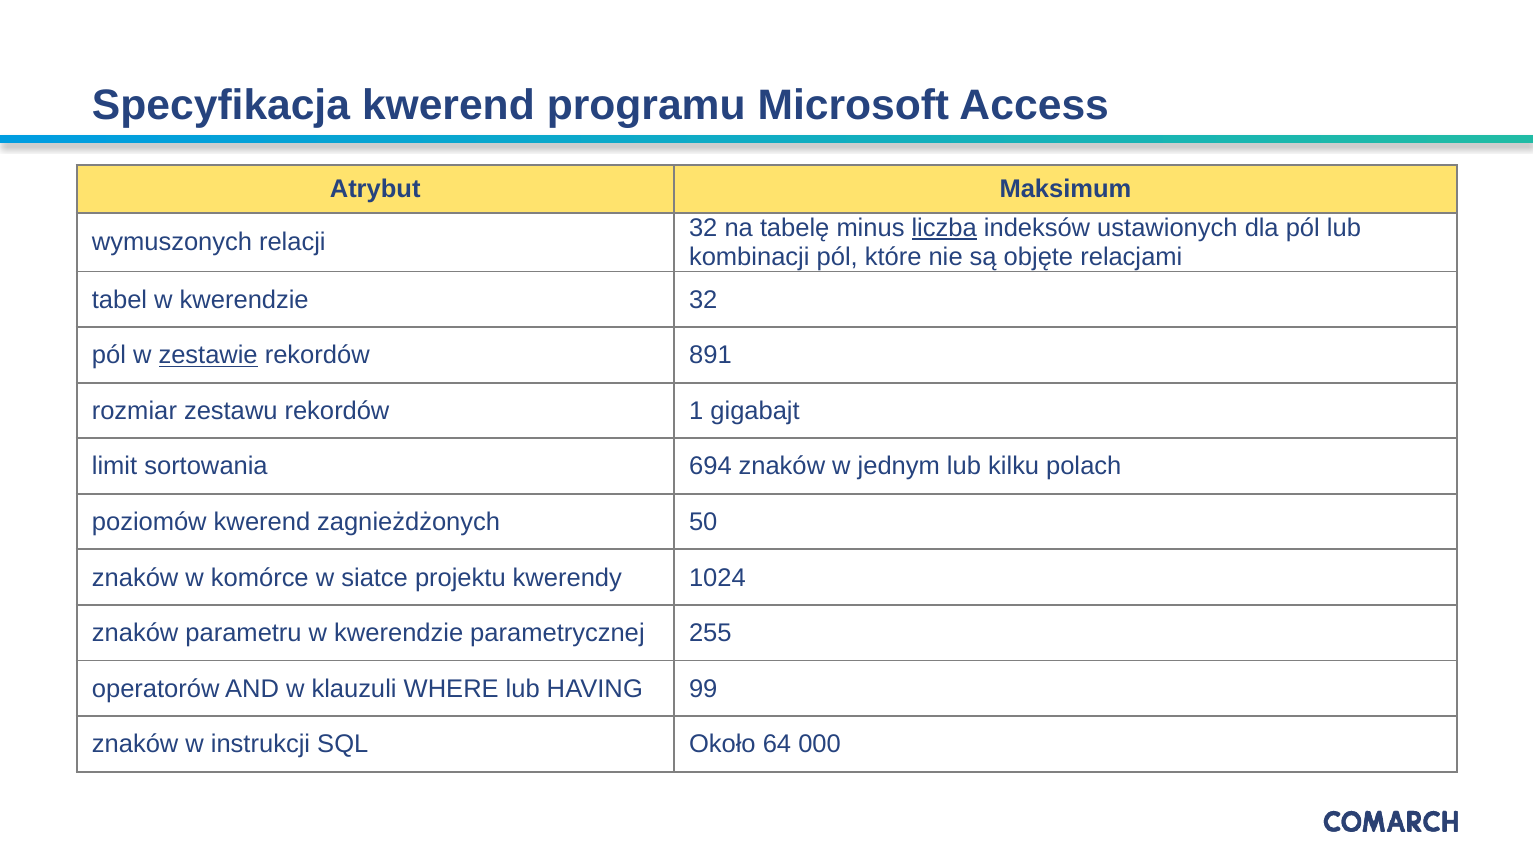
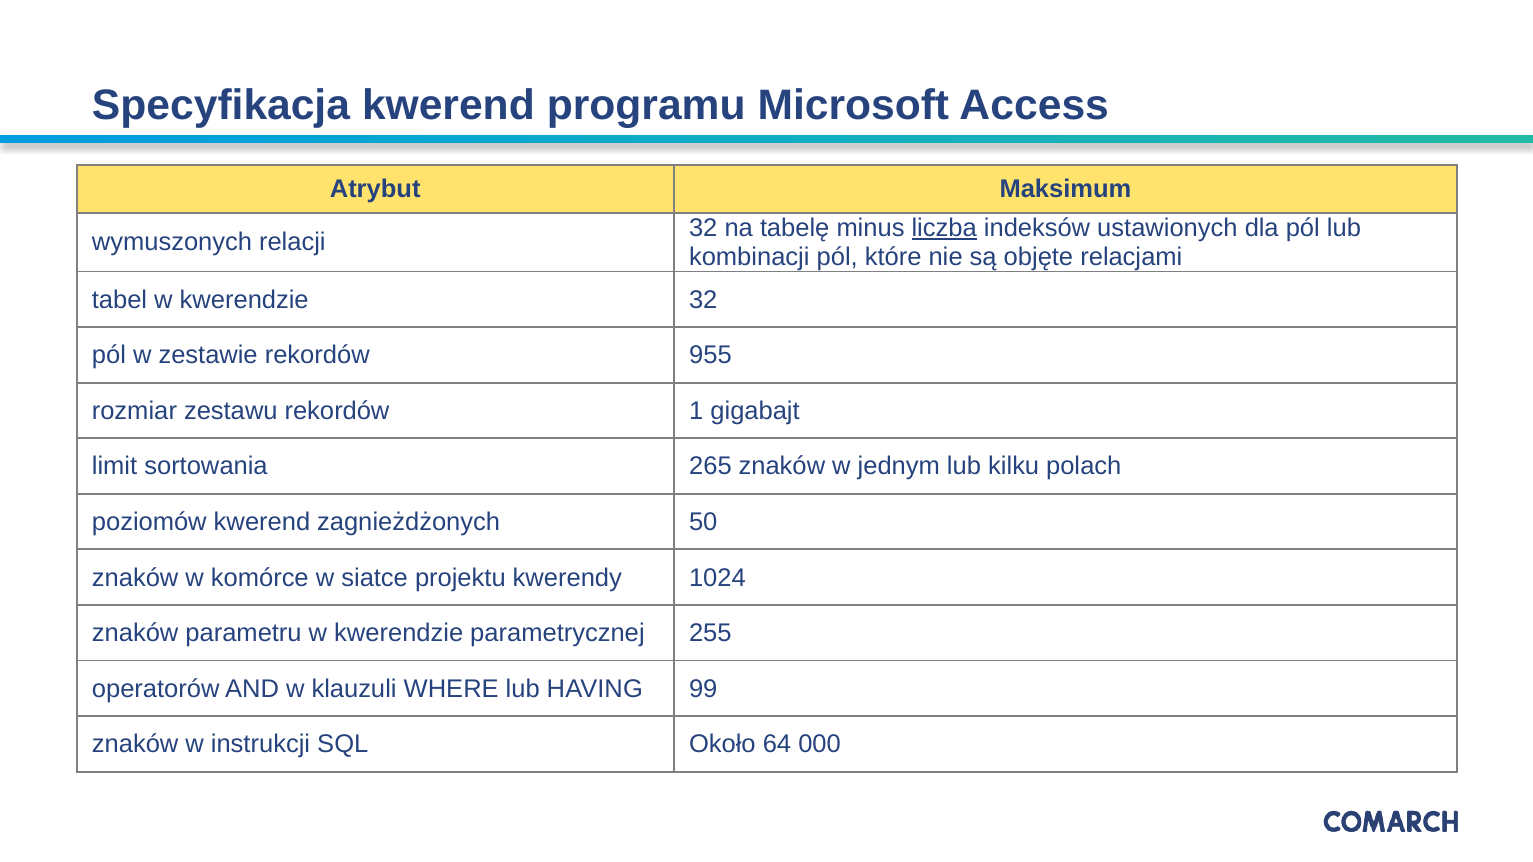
zestawie underline: present -> none
891: 891 -> 955
694: 694 -> 265
